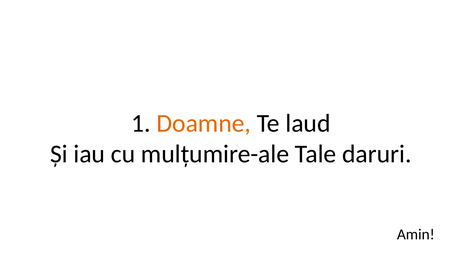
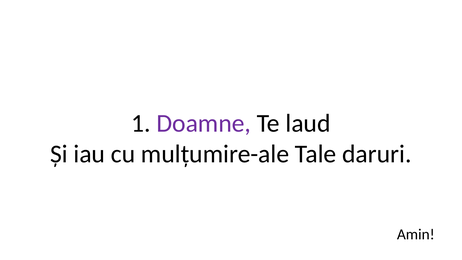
Doamne colour: orange -> purple
